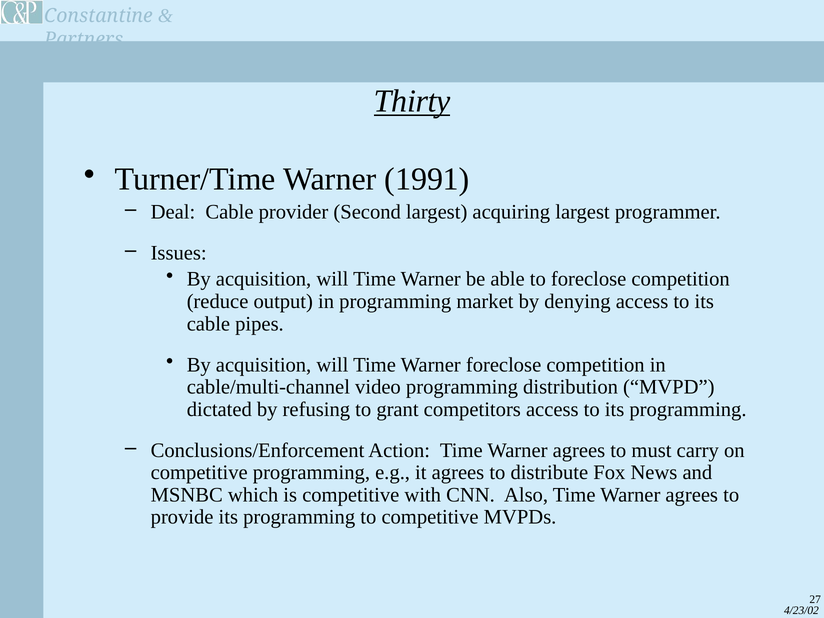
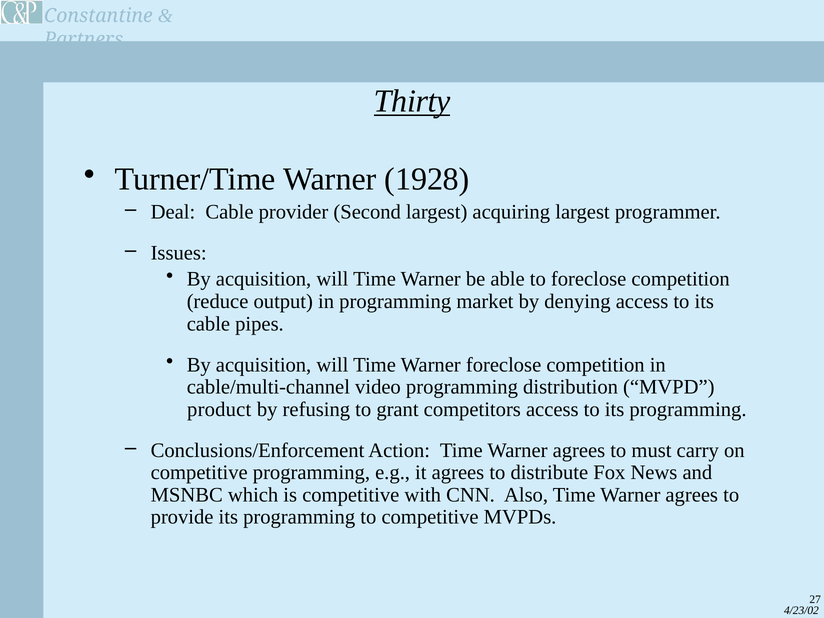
1991: 1991 -> 1928
dictated: dictated -> product
